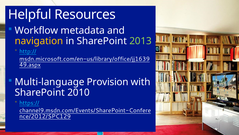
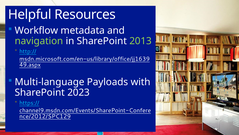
navigation colour: yellow -> light green
Provision: Provision -> Payloads
2010: 2010 -> 2023
